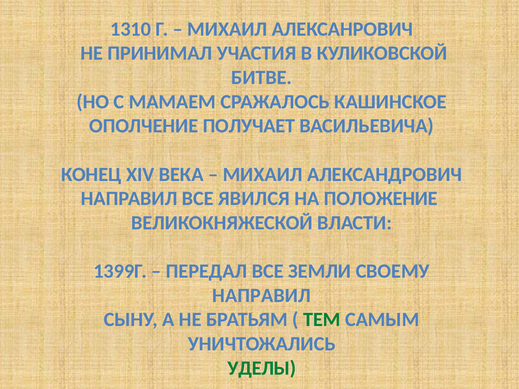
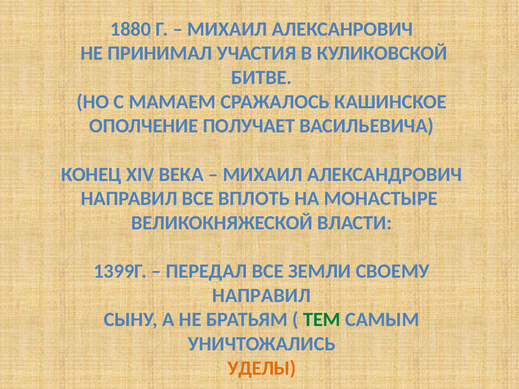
1310: 1310 -> 1880
ЯВИЛСЯ: ЯВИЛСЯ -> ВПЛОТЬ
ПОЛОЖЕНИЕ: ПОЛОЖЕНИЕ -> МОНАСТЫРЕ
УДЕЛЫ colour: green -> orange
